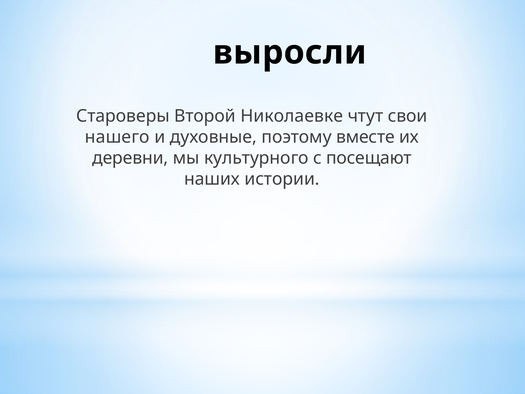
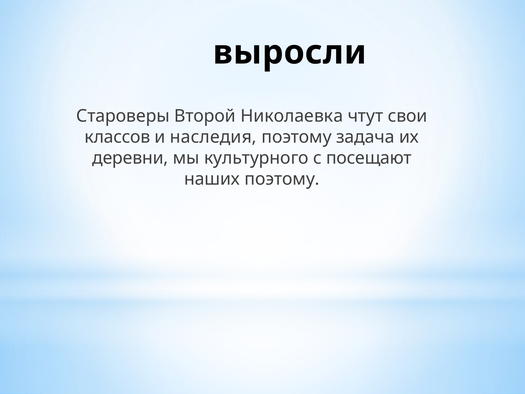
Николаевке: Николаевке -> Николаевка
нашего: нашего -> классов
духовные: духовные -> наследия
вместе: вместе -> задача
наших истории: истории -> поэтому
